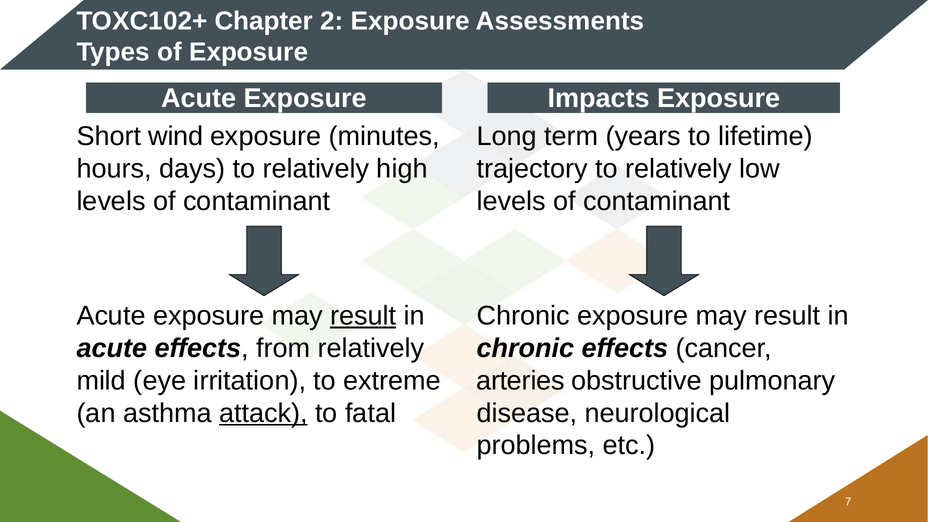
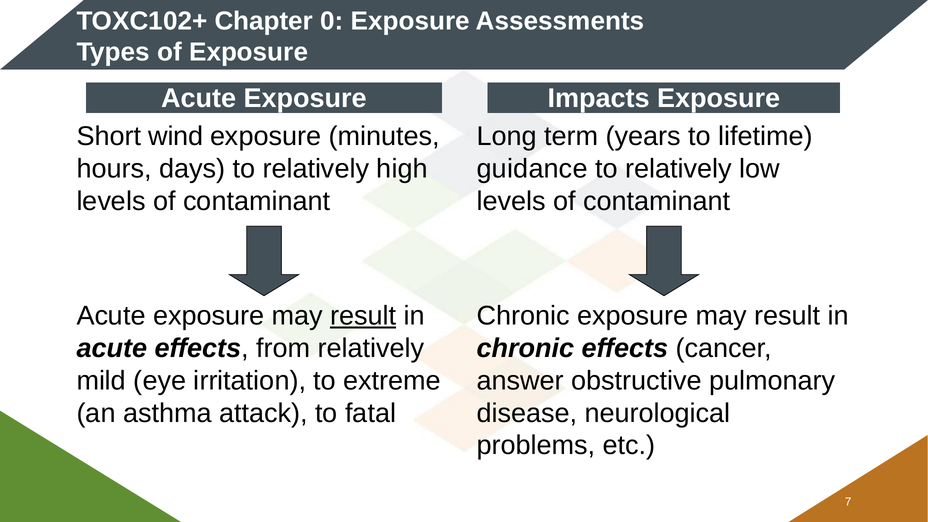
2: 2 -> 0
trajectory: trajectory -> guidance
arteries: arteries -> answer
attack underline: present -> none
